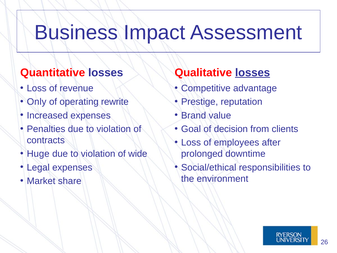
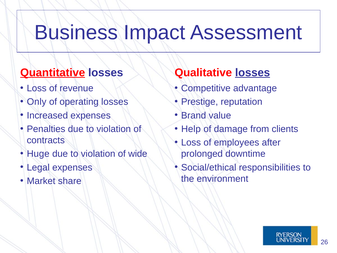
Quantitative underline: none -> present
operating rewrite: rewrite -> losses
Goal: Goal -> Help
decision: decision -> damage
